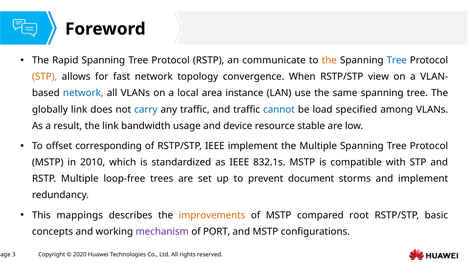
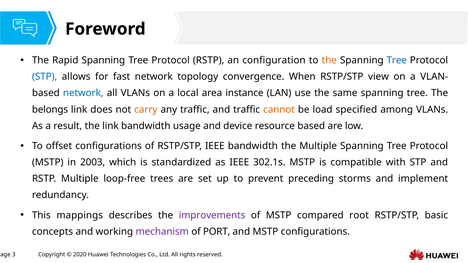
communicate: communicate -> configuration
STP at (45, 77) colour: orange -> blue
globally: globally -> belongs
carry colour: blue -> orange
cannot colour: blue -> orange
resource stable: stable -> based
offset corresponding: corresponding -> configurations
IEEE implement: implement -> bandwidth
2010: 2010 -> 2003
832.1s: 832.1s -> 302.1s
document: document -> preceding
improvements colour: orange -> purple
